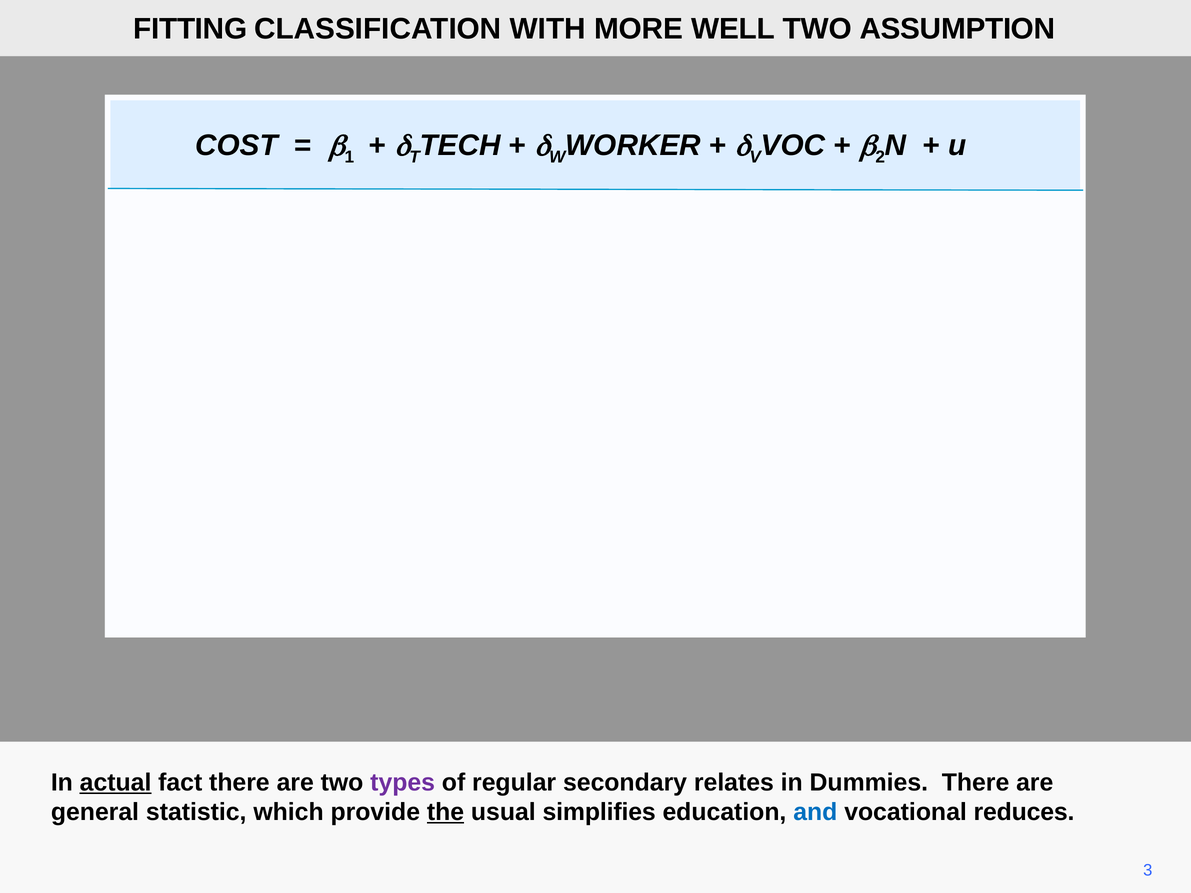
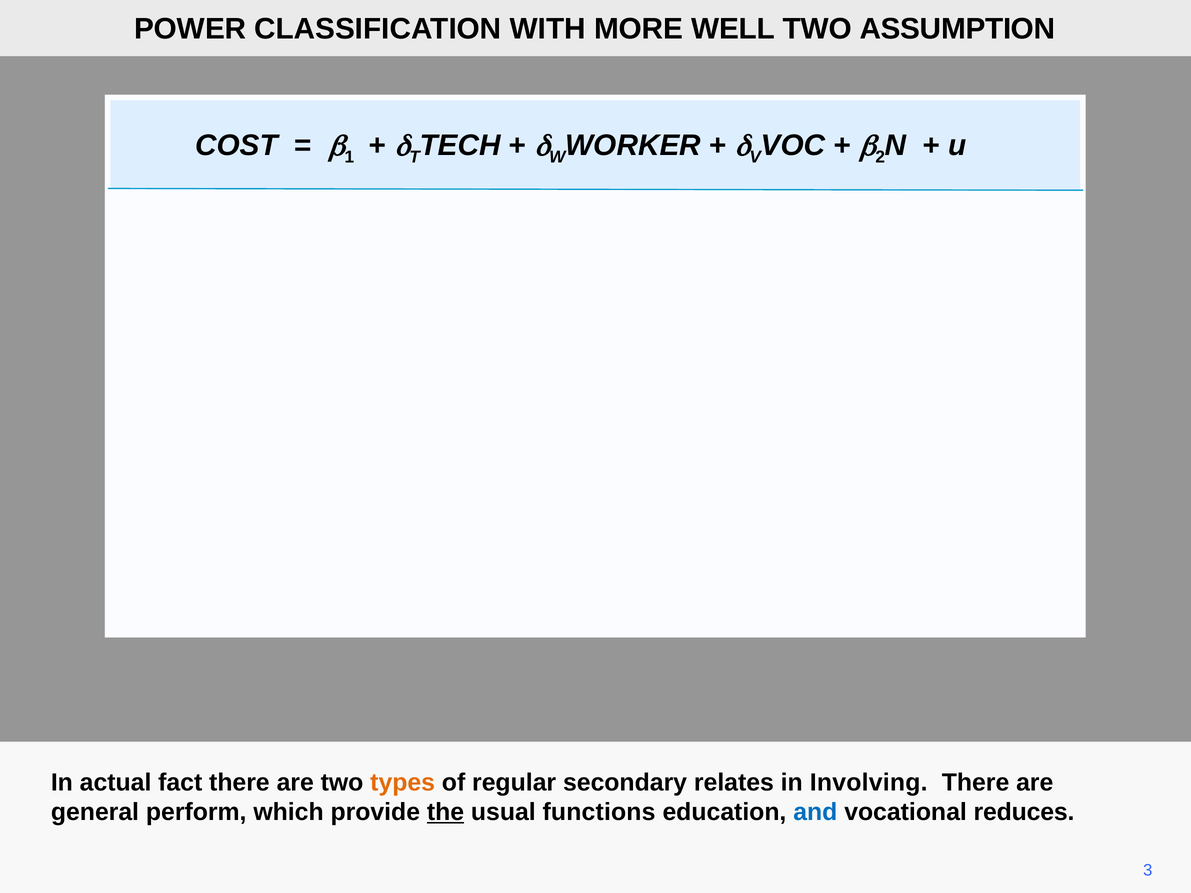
FITTING: FITTING -> POWER
actual underline: present -> none
types colour: purple -> orange
Dummies: Dummies -> Involving
statistic: statistic -> perform
simplifies: simplifies -> functions
